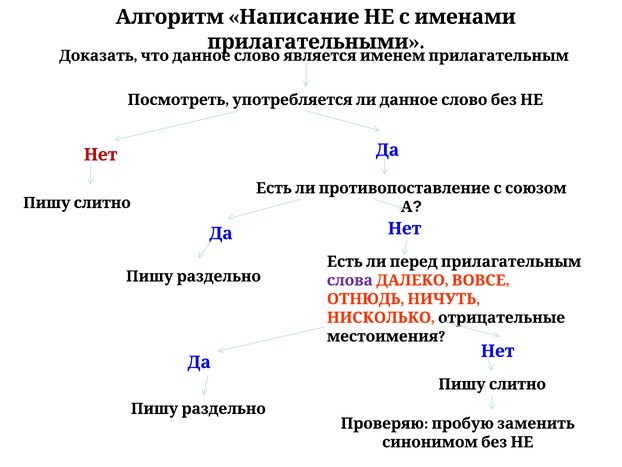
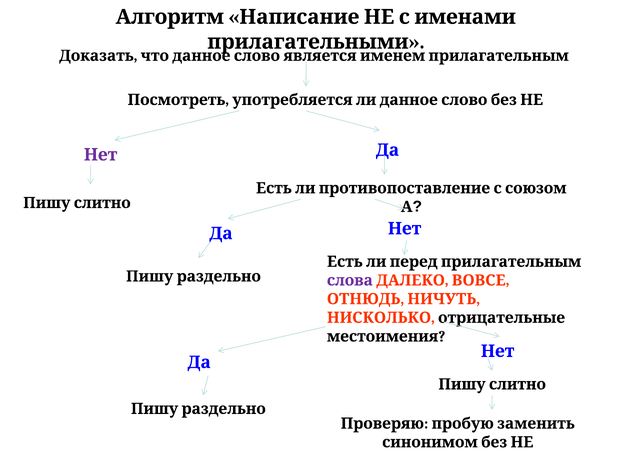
Нет at (101, 155) colour: red -> purple
